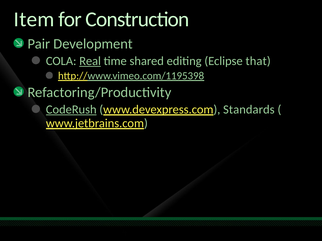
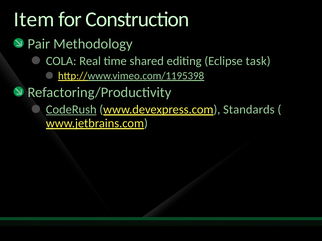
Development: Development -> Methodology
Real underline: present -> none
that: that -> task
